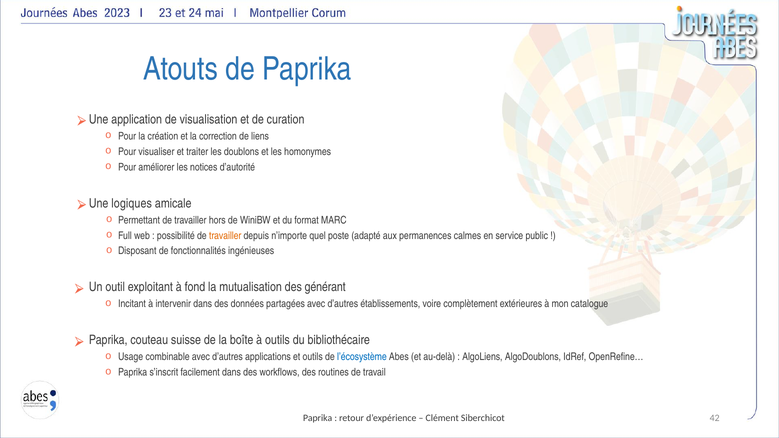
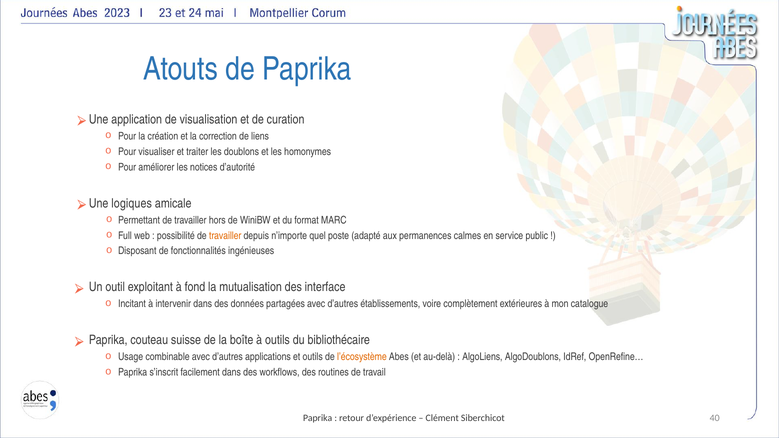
générant: générant -> interface
l’écosystème colour: blue -> orange
42: 42 -> 40
